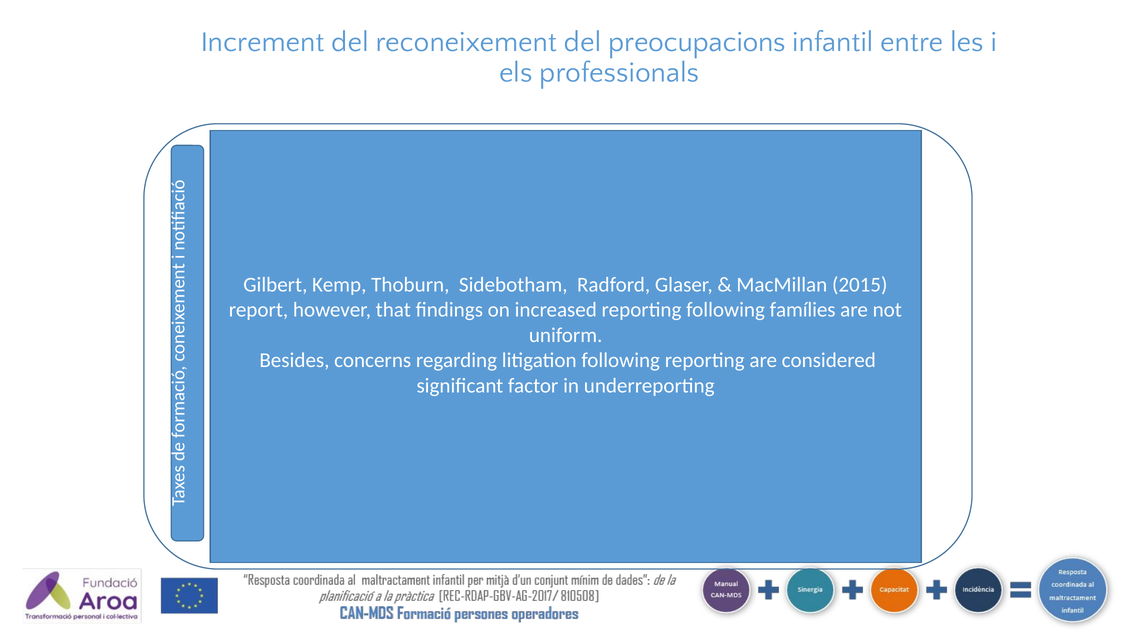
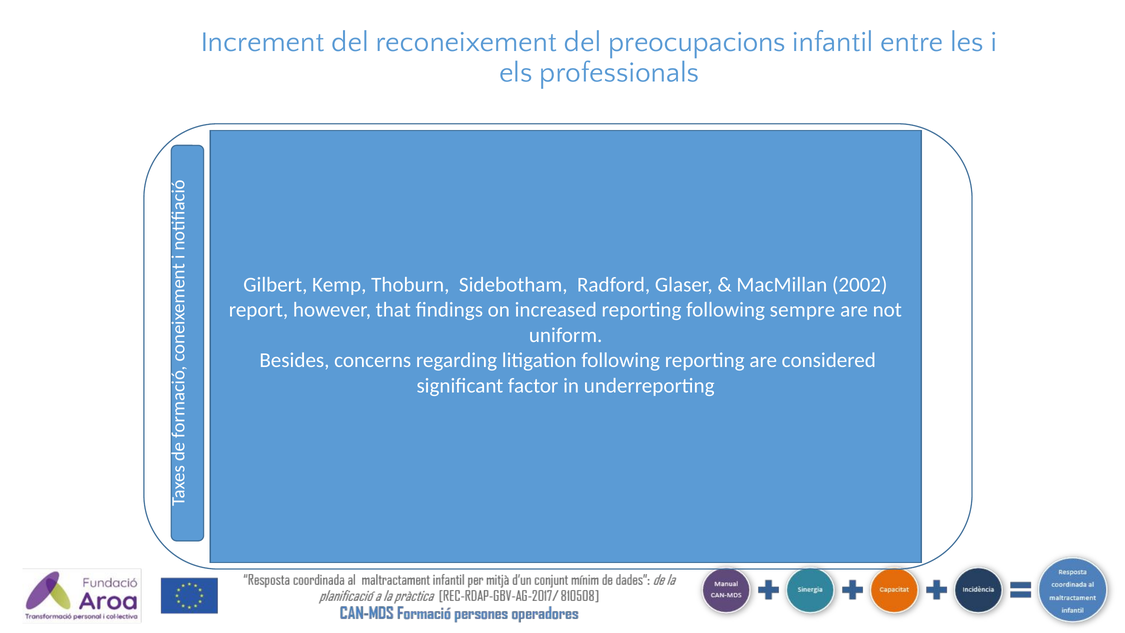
2015: 2015 -> 2002
famílies: famílies -> sempre
